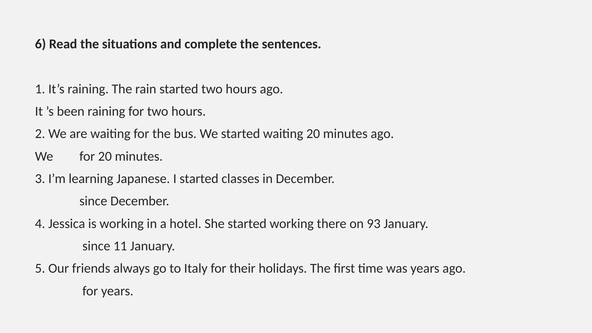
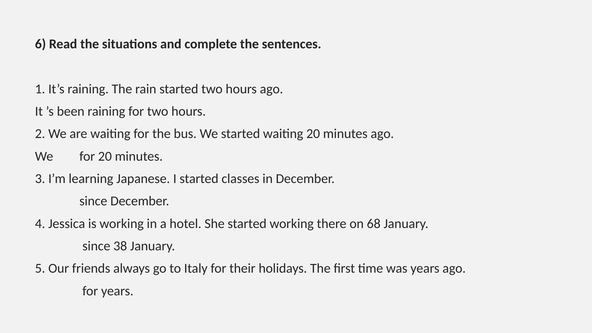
93: 93 -> 68
11: 11 -> 38
